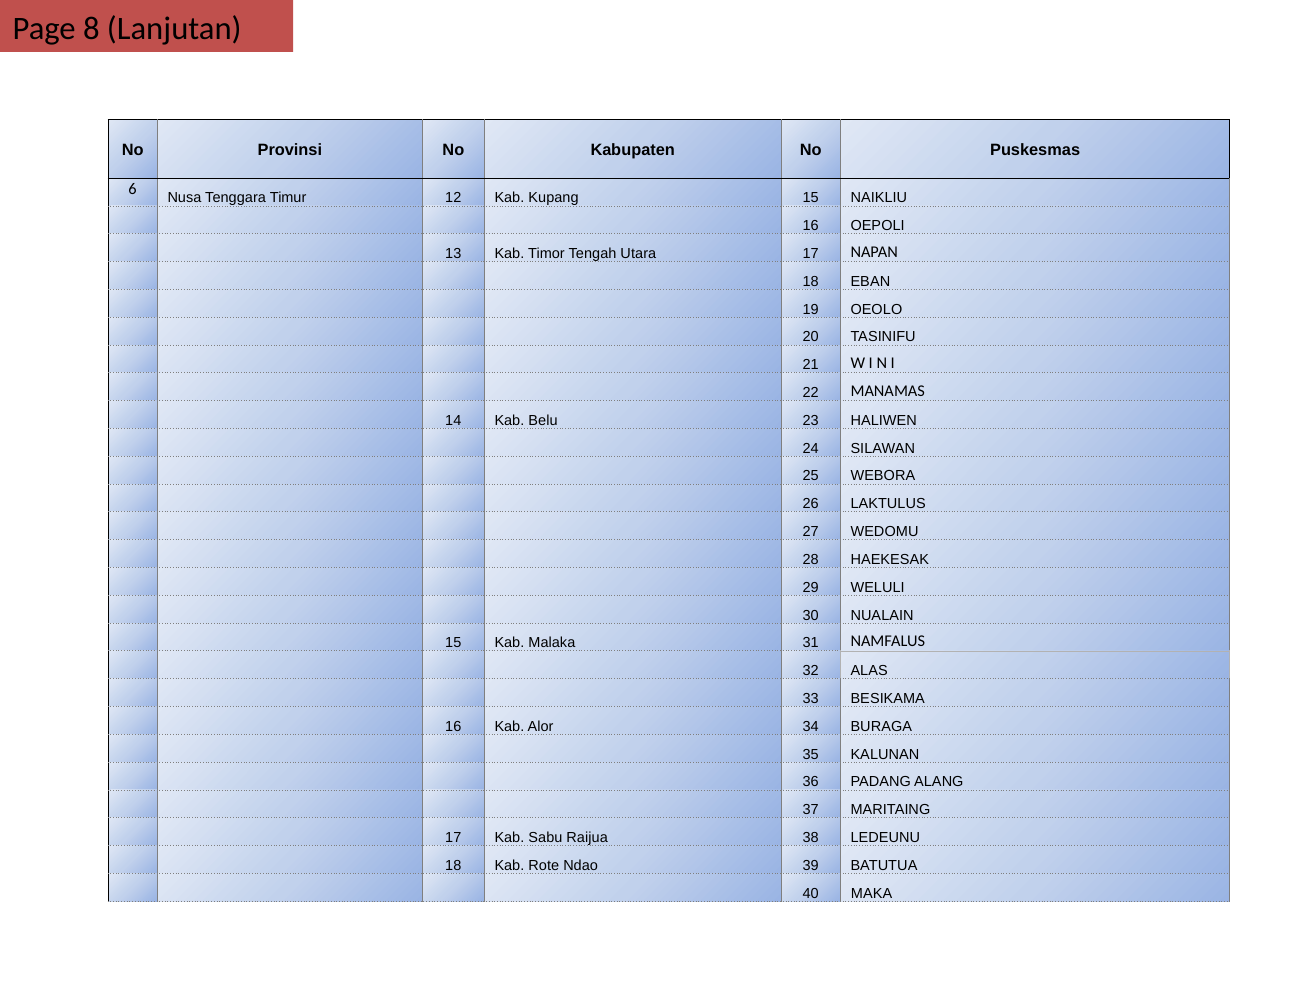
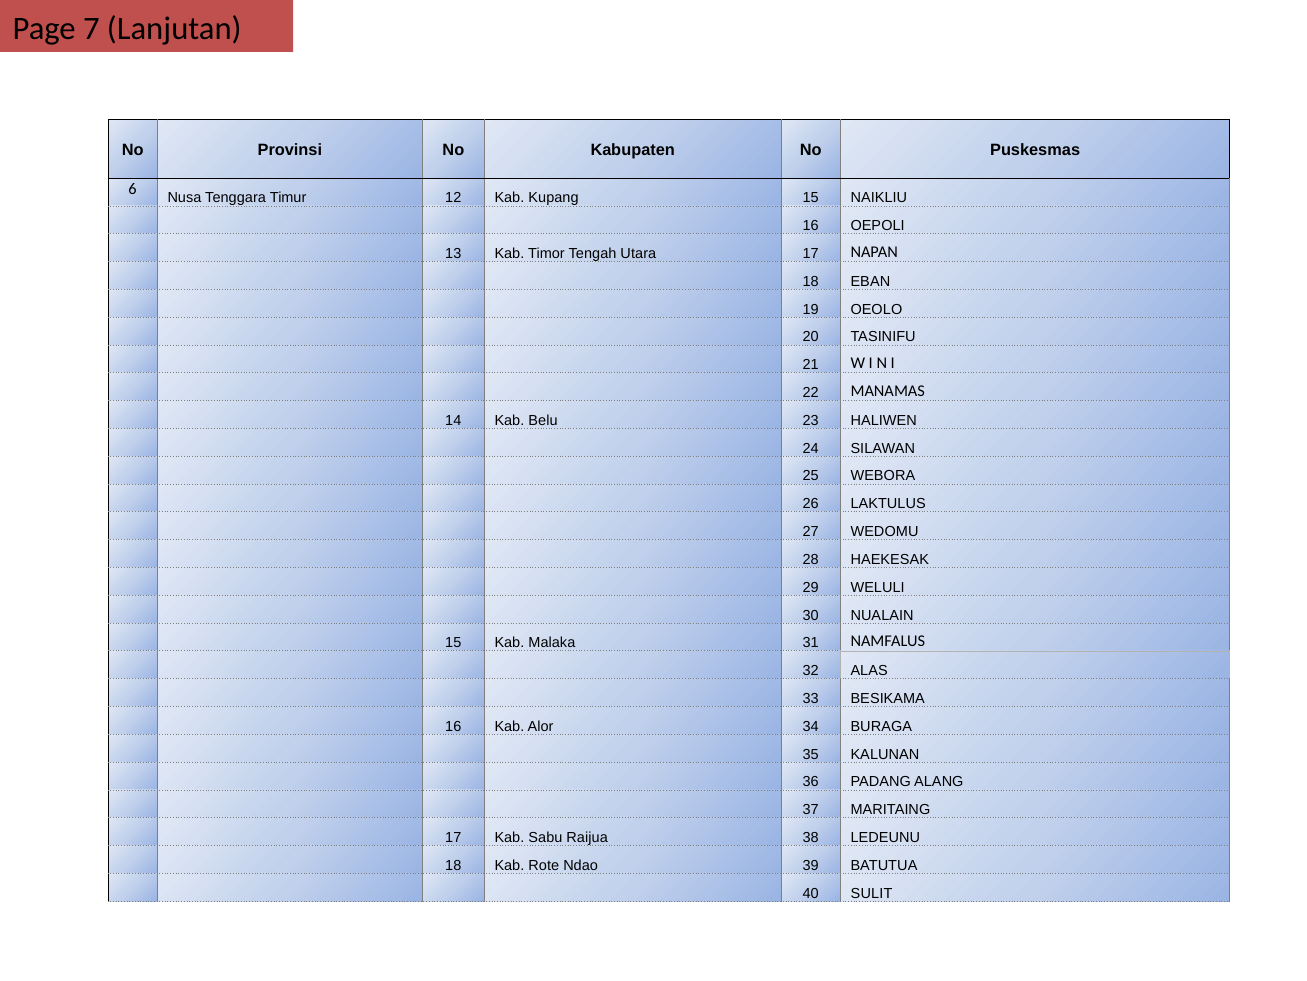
8: 8 -> 7
MAKA: MAKA -> SULIT
